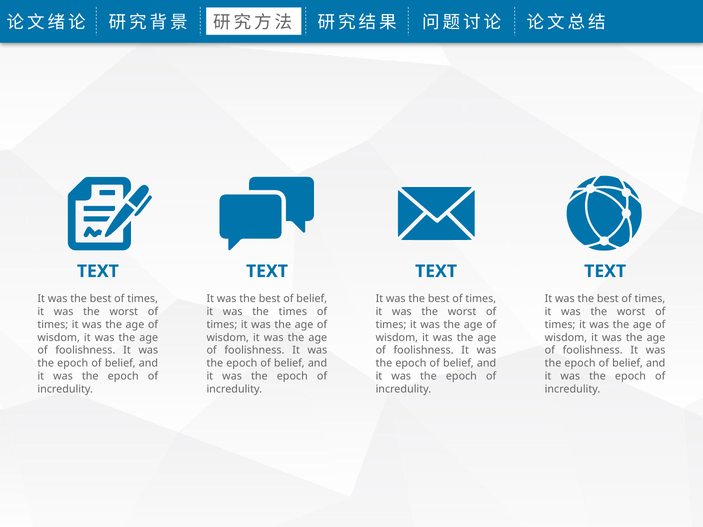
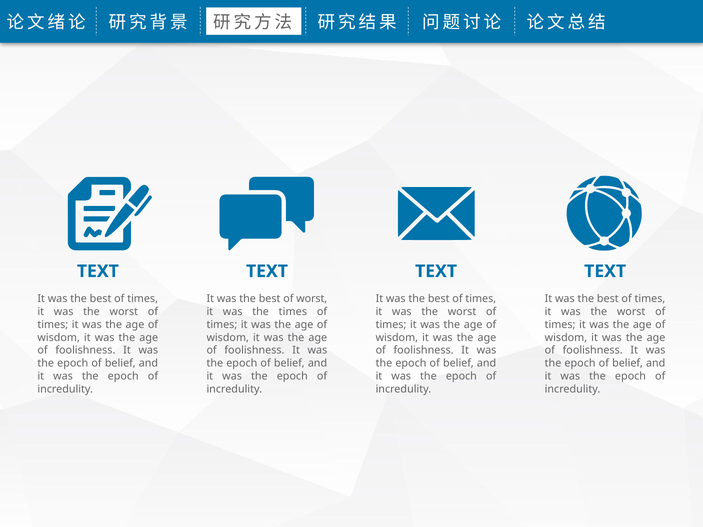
best of belief: belief -> worst
